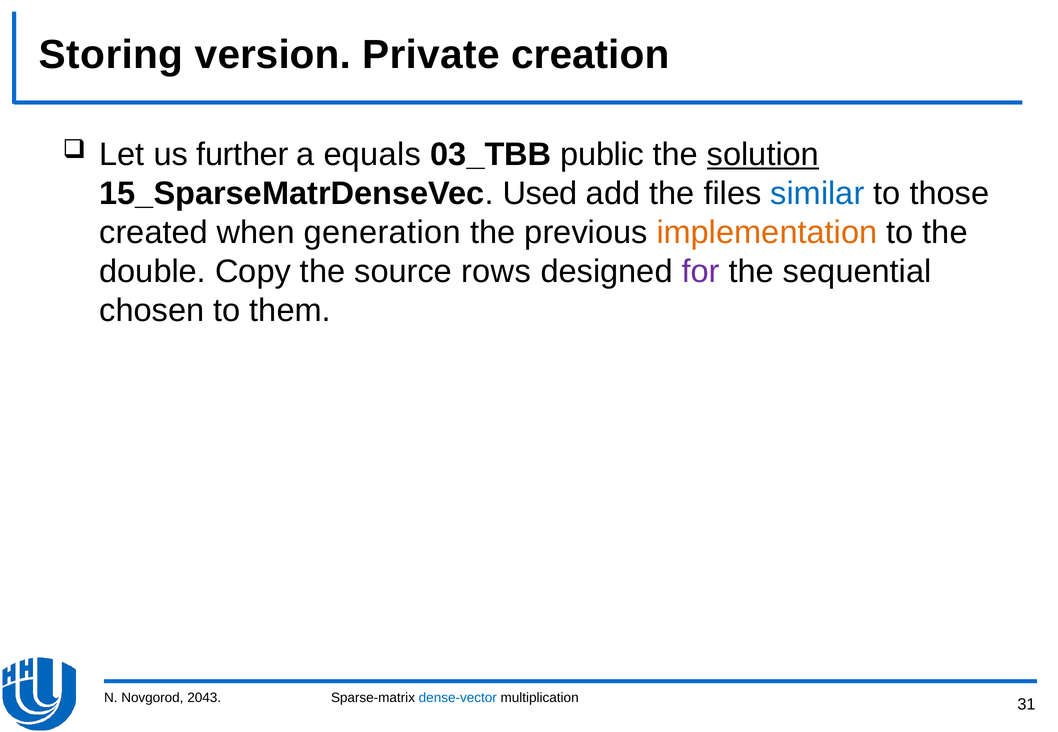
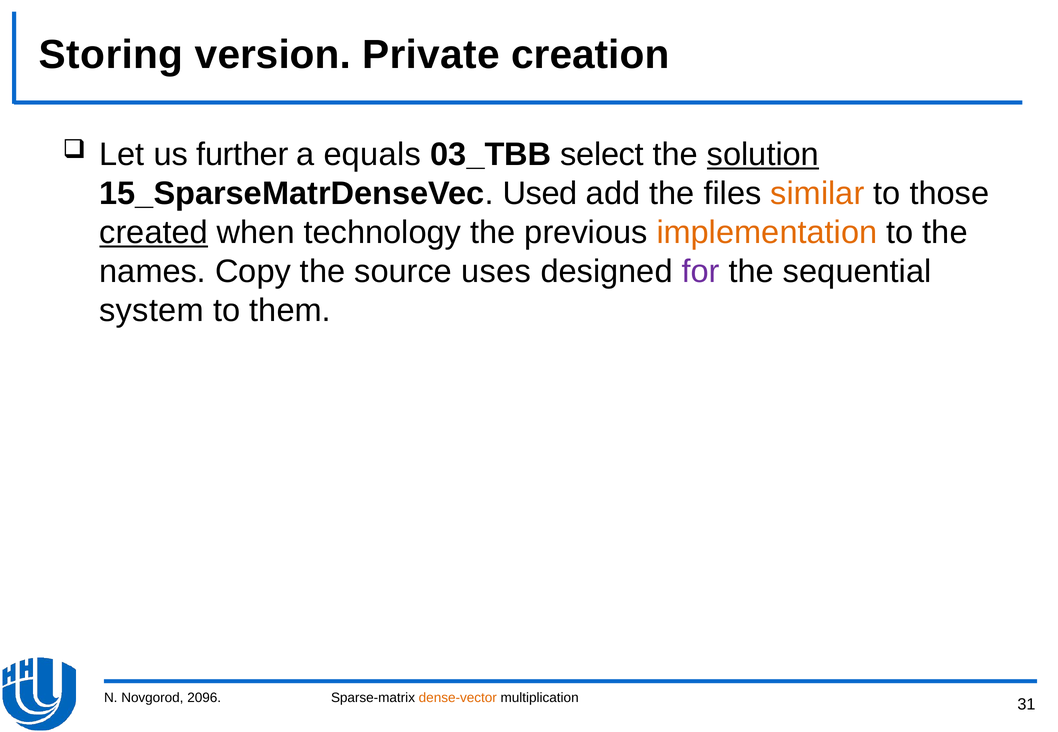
public: public -> select
similar colour: blue -> orange
created underline: none -> present
generation: generation -> technology
double: double -> names
rows: rows -> uses
chosen: chosen -> system
2043: 2043 -> 2096
dense-vector colour: blue -> orange
